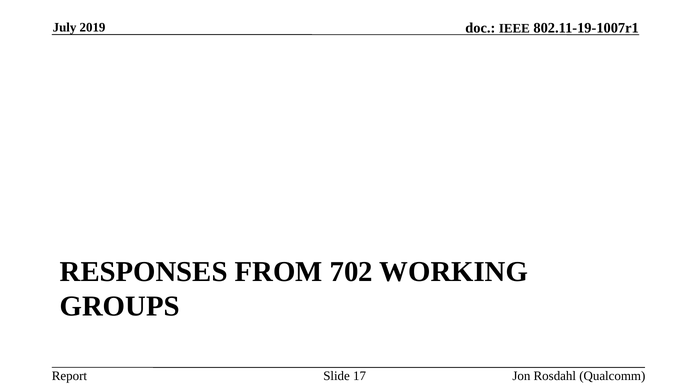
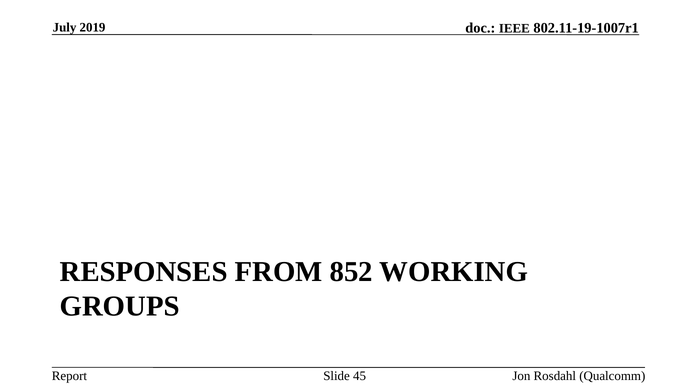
702: 702 -> 852
17: 17 -> 45
